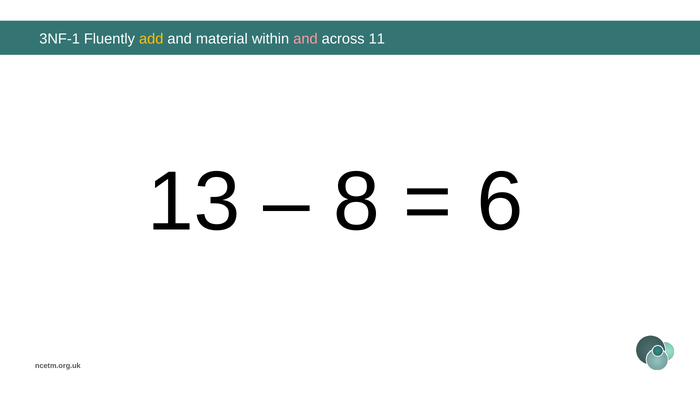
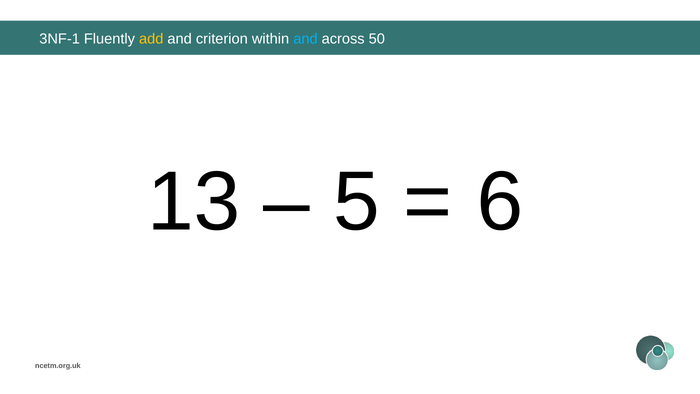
material: material -> criterion
and at (305, 39) colour: pink -> light blue
11: 11 -> 50
8: 8 -> 5
